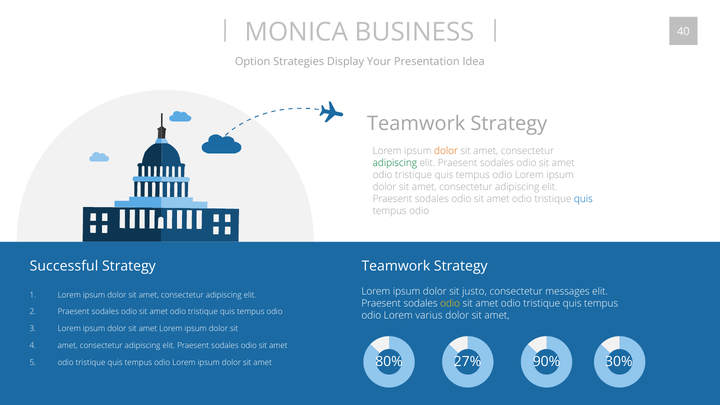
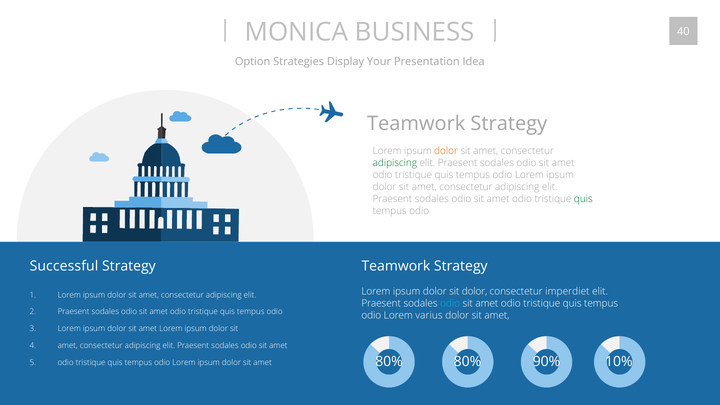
quis at (583, 199) colour: blue -> green
sit justo: justo -> dolor
messages: messages -> imperdiet
odio at (450, 303) colour: yellow -> light blue
80% 27%: 27% -> 80%
30%: 30% -> 10%
